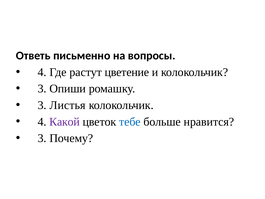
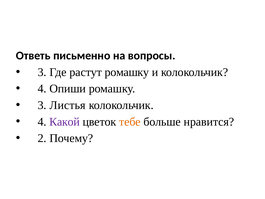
4 at (42, 72): 4 -> 3
растут цветение: цветение -> ромашку
3 at (42, 89): 3 -> 4
тебе colour: blue -> orange
3 at (42, 138): 3 -> 2
